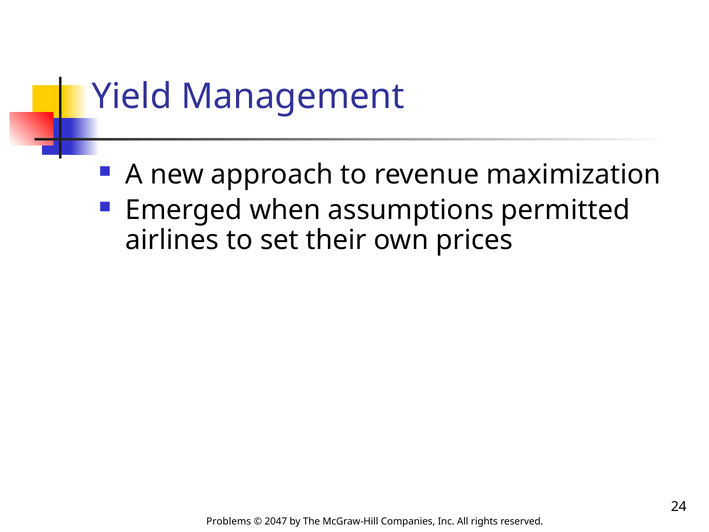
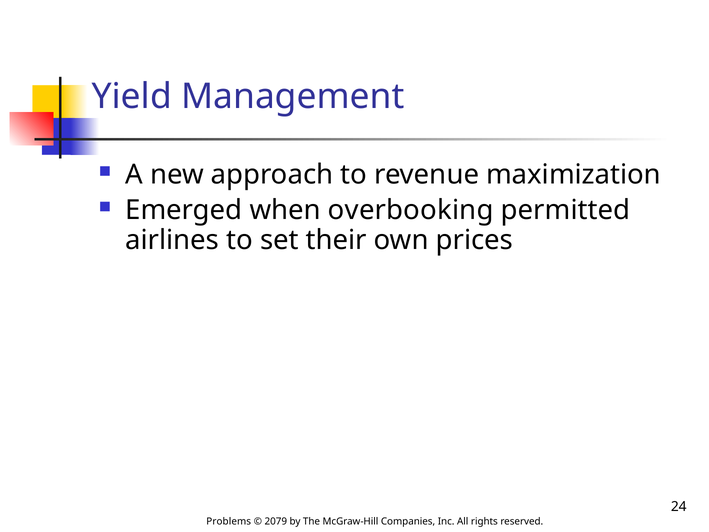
assumptions: assumptions -> overbooking
2047: 2047 -> 2079
